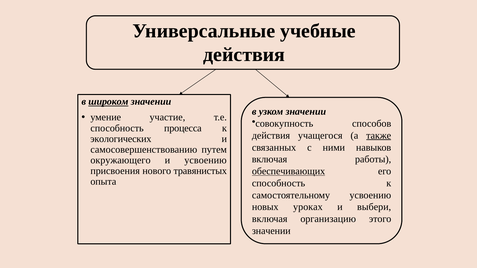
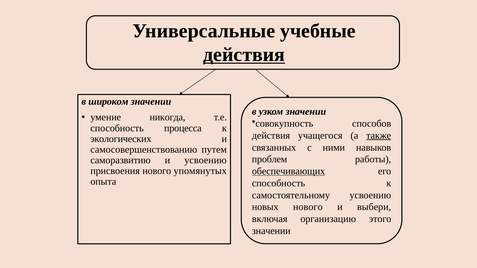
действия at (244, 55) underline: none -> present
широком underline: present -> none
участие: участие -> никогда
включая at (270, 160): включая -> проблем
окружающего: окружающего -> саморазвитию
травянистых: травянистых -> упомянутых
новых уроках: уроках -> нового
